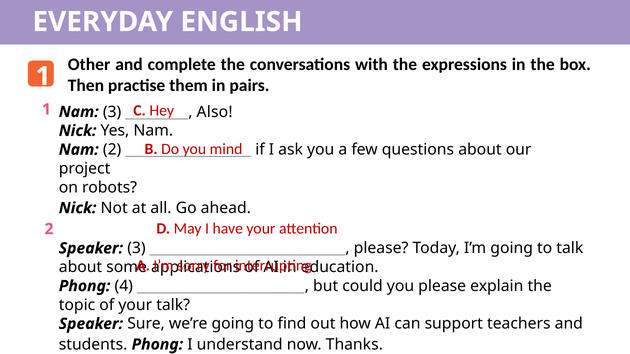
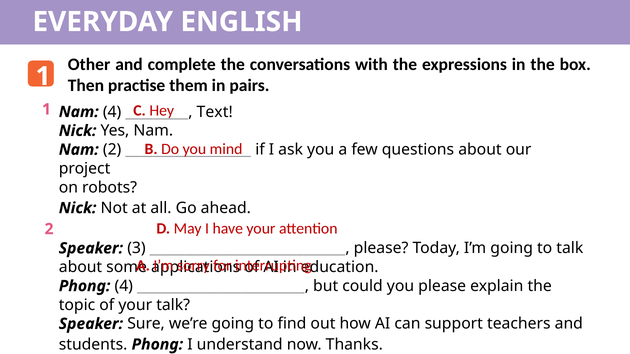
Nam 3: 3 -> 4
Also: Also -> Text
